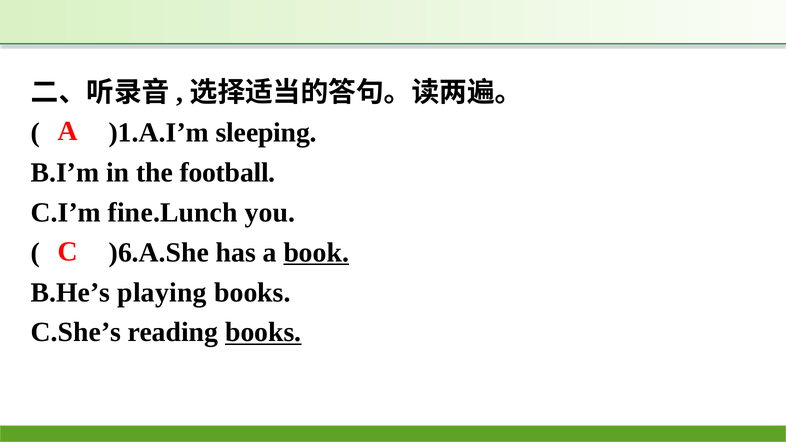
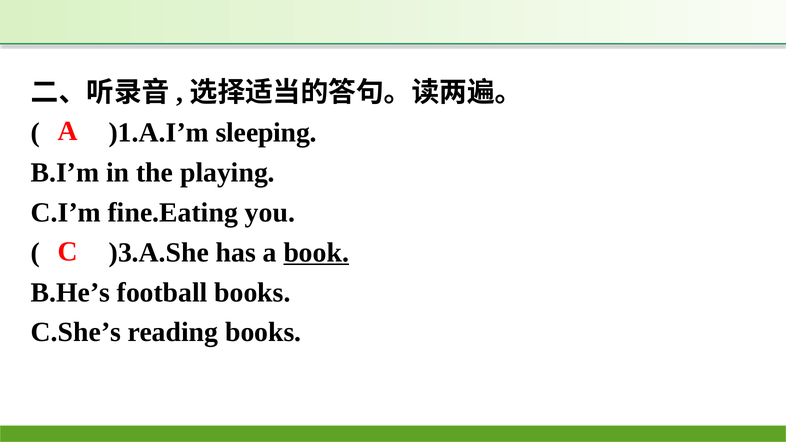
football: football -> playing
fine.Lunch: fine.Lunch -> fine.Eating
)6.A.She: )6.A.She -> )3.A.She
playing: playing -> football
books at (263, 332) underline: present -> none
